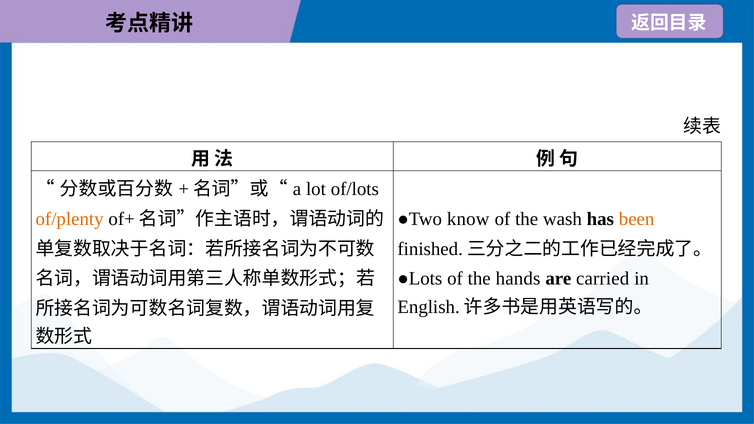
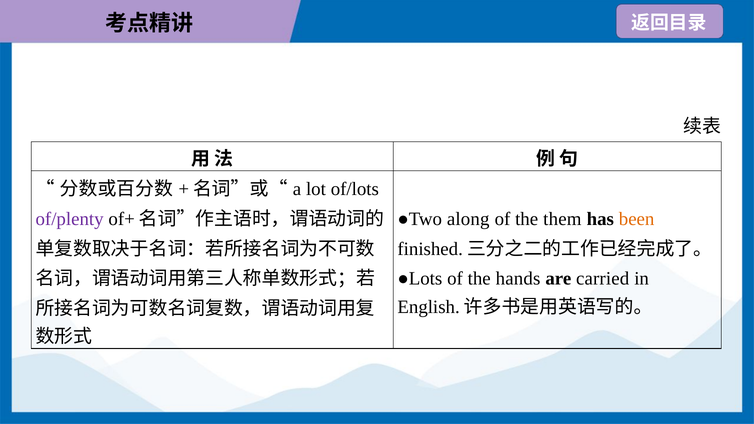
of/plenty colour: orange -> purple
know: know -> along
wash: wash -> them
